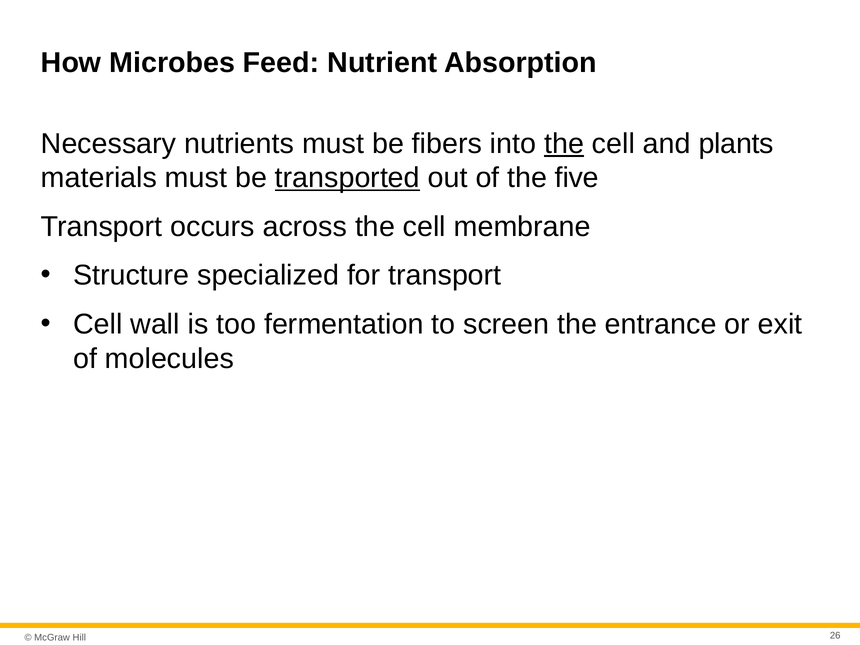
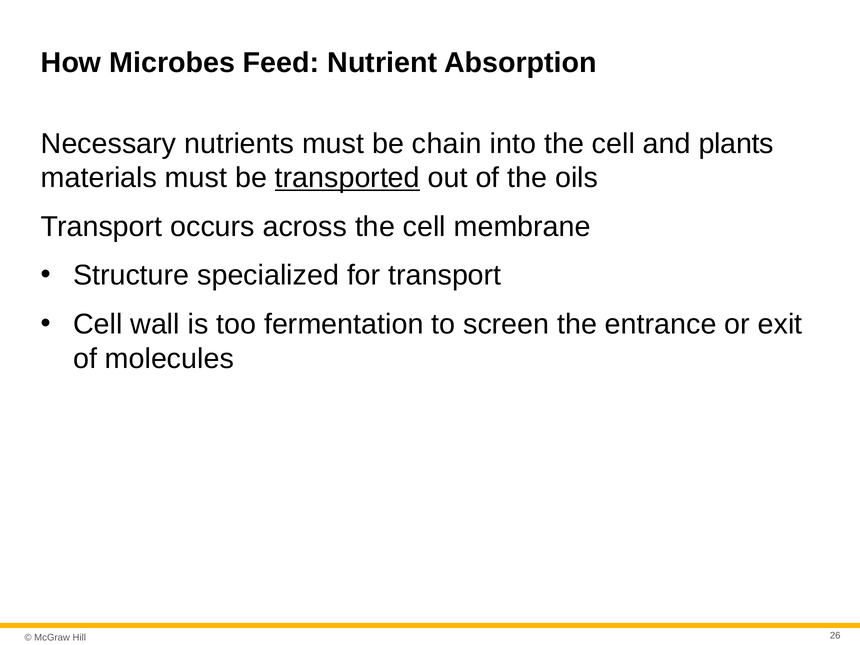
fibers: fibers -> chain
the at (564, 144) underline: present -> none
five: five -> oils
